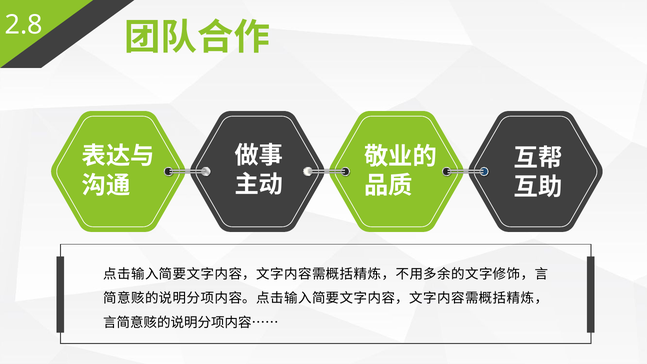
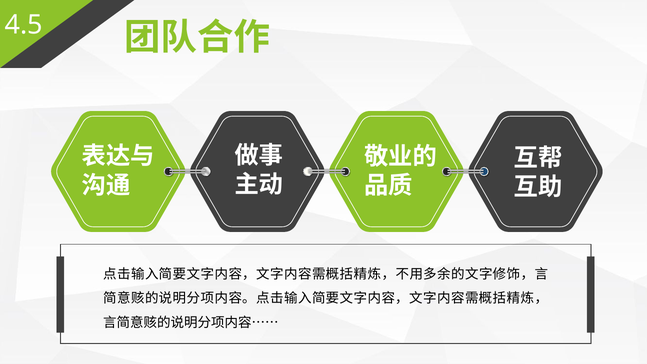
2.8: 2.8 -> 4.5
